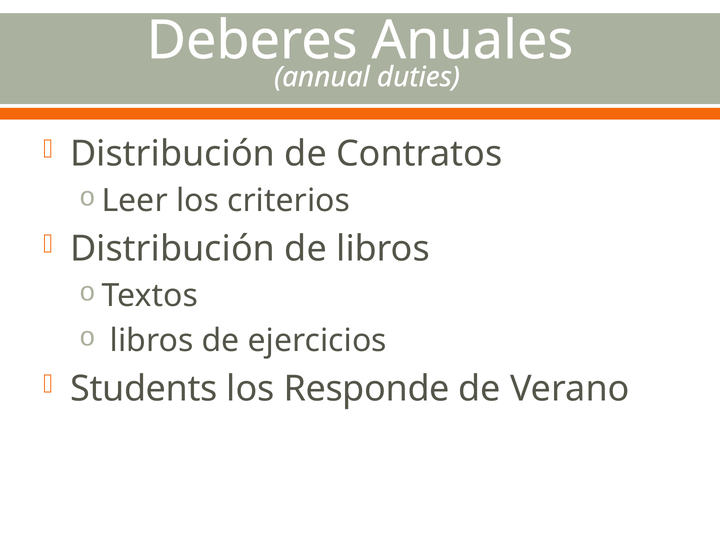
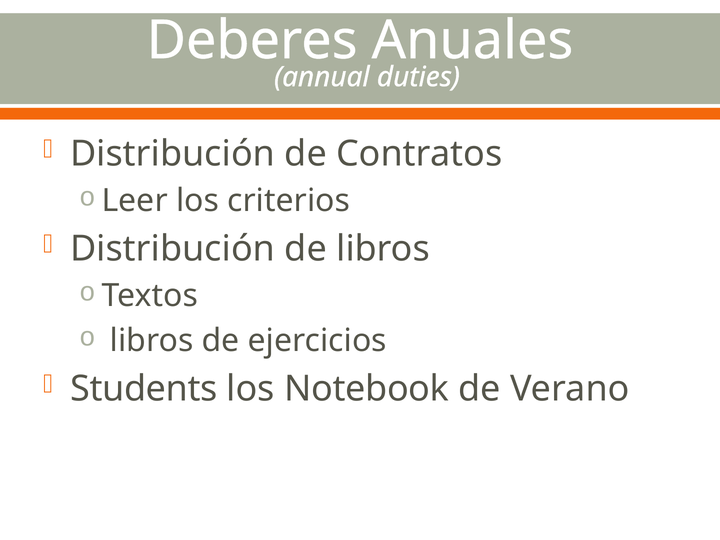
Responde: Responde -> Notebook
